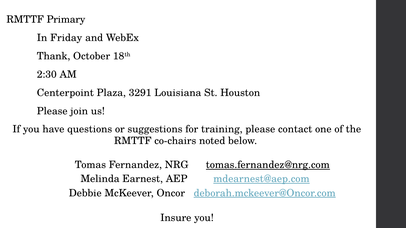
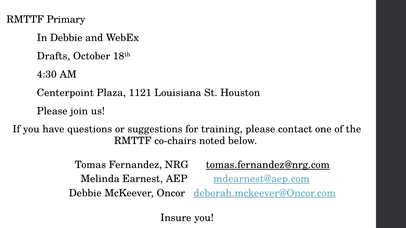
In Friday: Friday -> Debbie
Thank: Thank -> Drafts
2:30: 2:30 -> 4:30
3291: 3291 -> 1121
